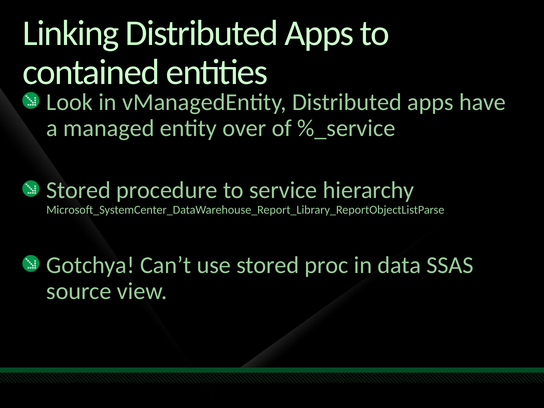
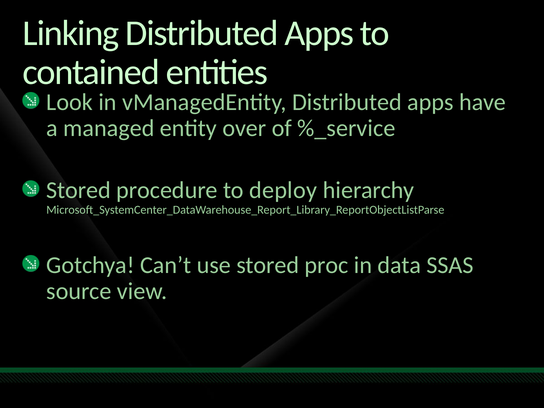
service: service -> deploy
